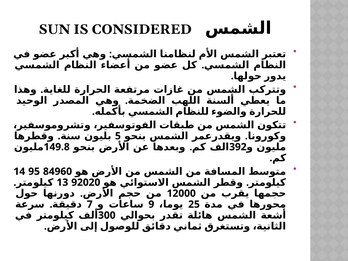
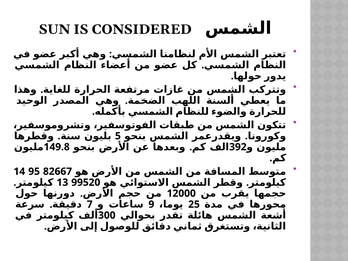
84960: 84960 -> 82667
92020: 92020 -> 99520
